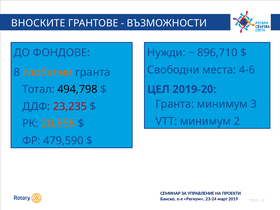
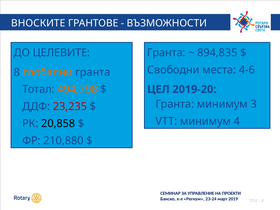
ФОНДОВЕ: ФОНДОВЕ -> ЦЕЛЕВИТЕ
Нужди at (166, 53): Нужди -> Гранта
896,710: 896,710 -> 894,835
494,798 colour: black -> orange
2: 2 -> 4
20,858 colour: orange -> black
479,590: 479,590 -> 210,880
